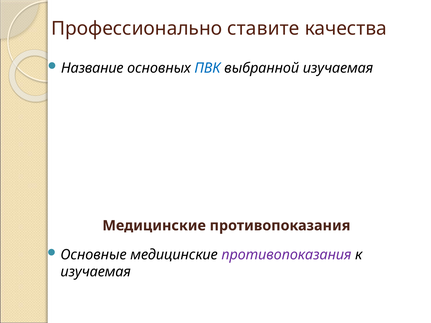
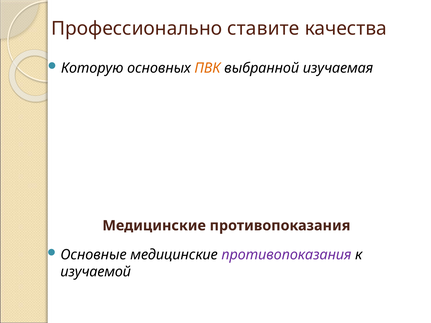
Название: Название -> Которую
ПВК colour: blue -> orange
изучаемая at (96, 272): изучаемая -> изучаемой
